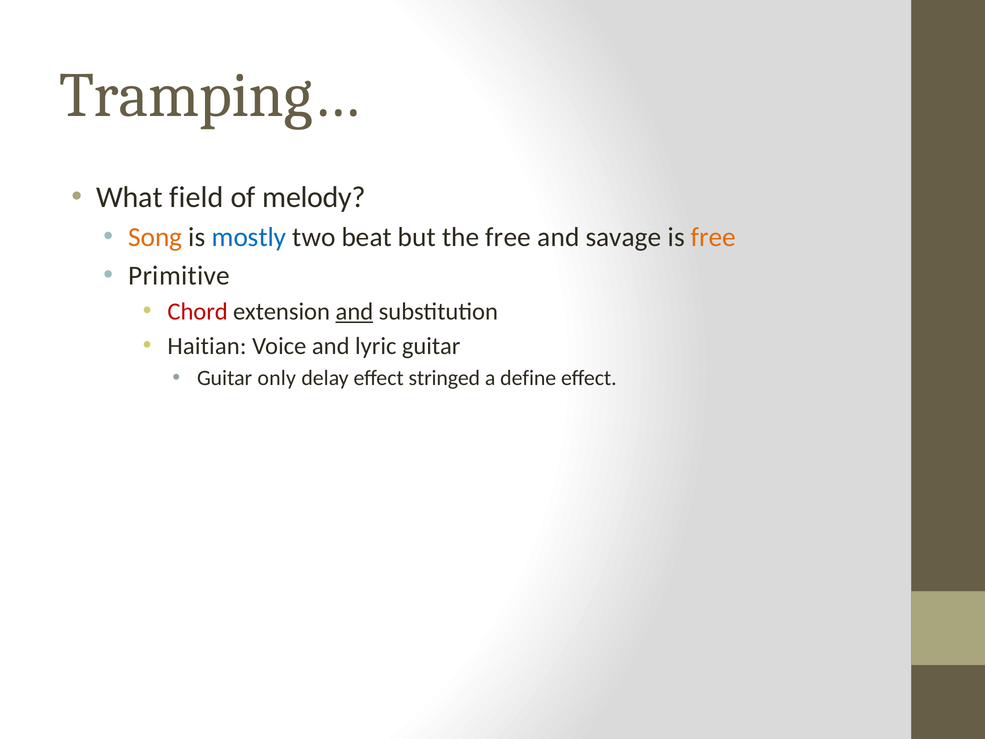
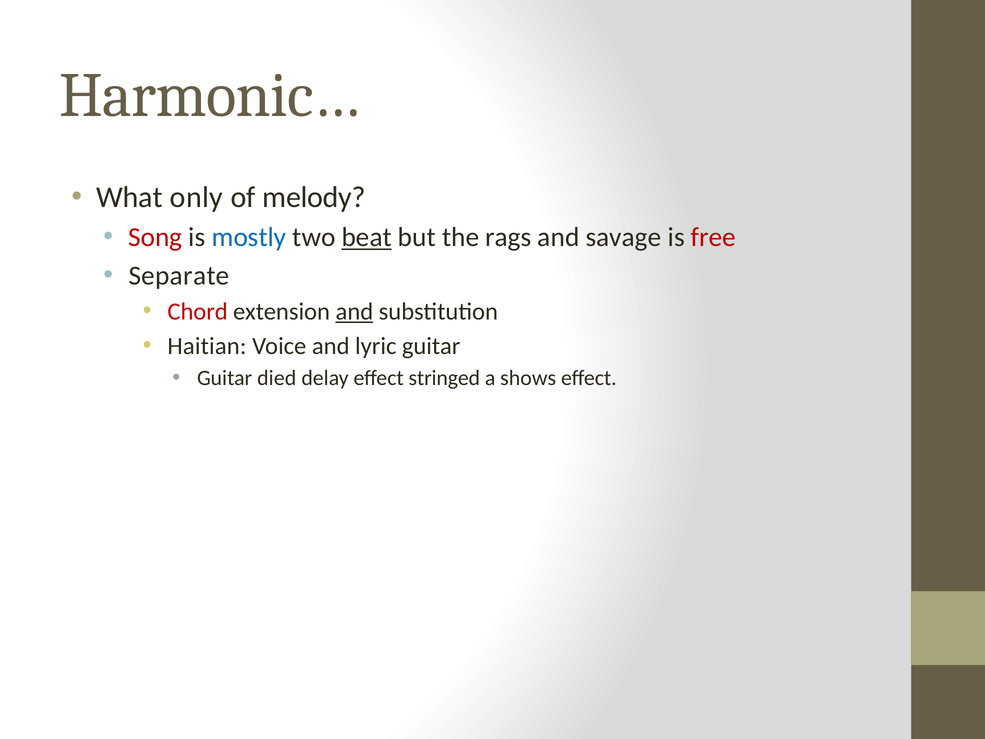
Tramping…: Tramping… -> Harmonic…
field: field -> only
Song colour: orange -> red
beat underline: none -> present
the free: free -> rags
free at (713, 237) colour: orange -> red
Primitive: Primitive -> Separate
only: only -> died
define: define -> shows
